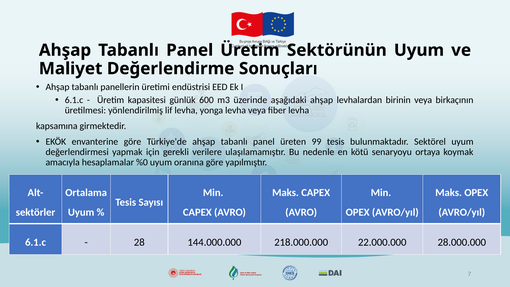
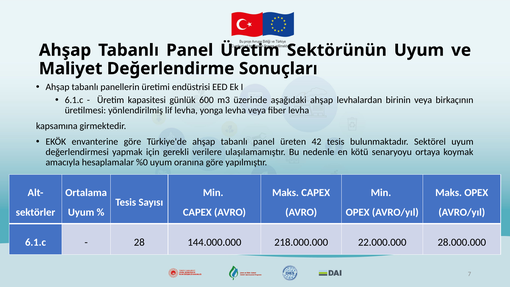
99: 99 -> 42
